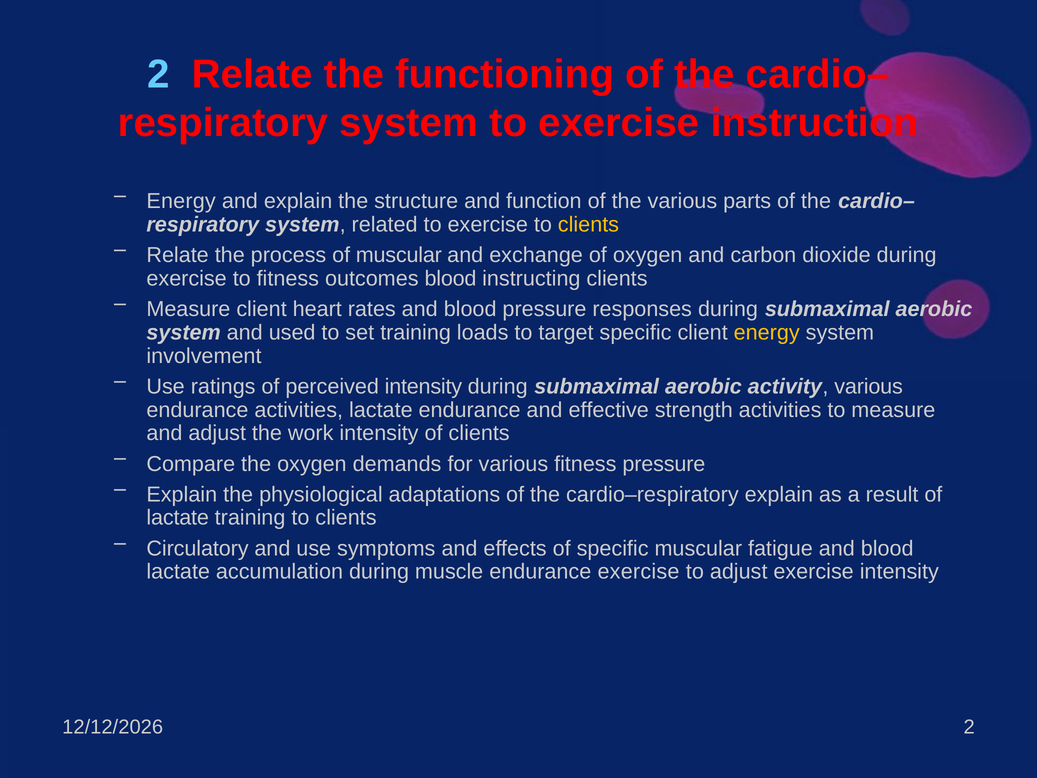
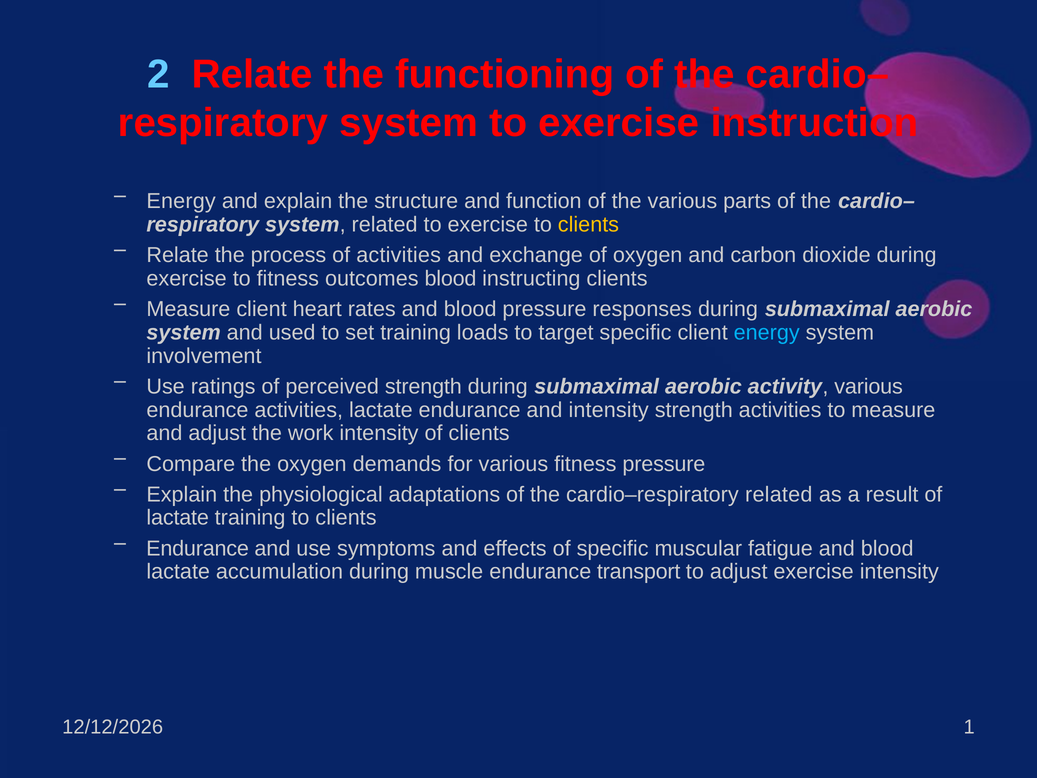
of muscular: muscular -> activities
energy at (767, 332) colour: yellow -> light blue
perceived intensity: intensity -> strength
and effective: effective -> intensity
cardio–respiratory explain: explain -> related
Circulatory at (198, 548): Circulatory -> Endurance
endurance exercise: exercise -> transport
2 at (969, 727): 2 -> 1
